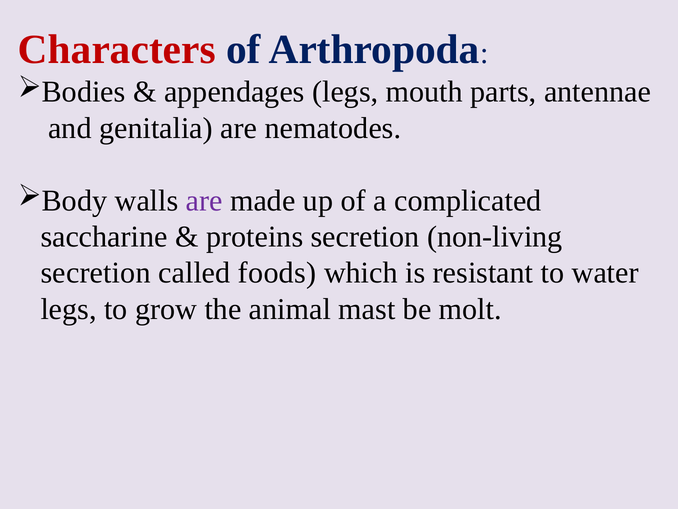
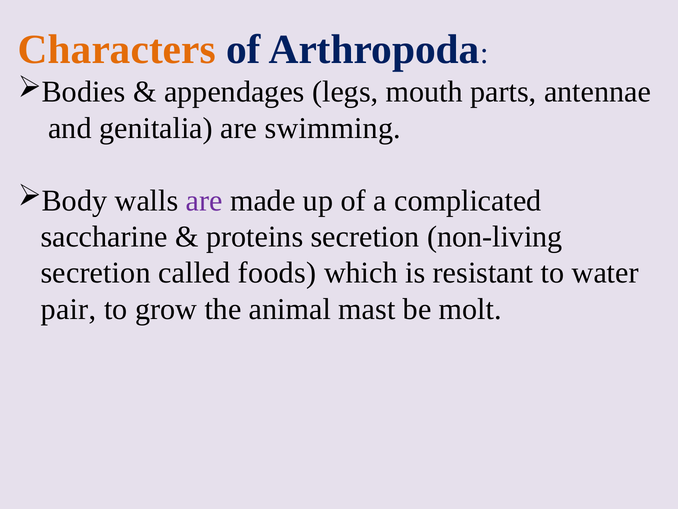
Characters colour: red -> orange
nematodes: nematodes -> swimming
legs at (69, 309): legs -> pair
